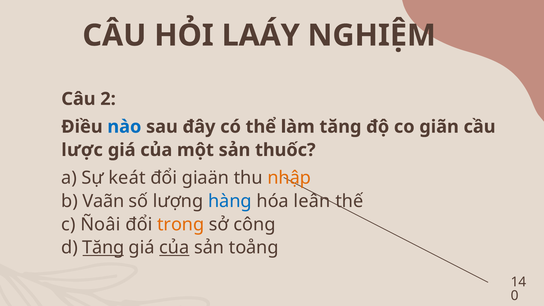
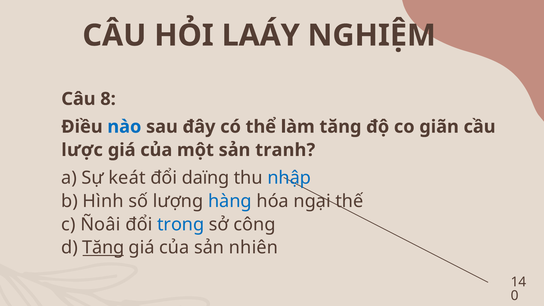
2: 2 -> 8
thuốc: thuốc -> tranh
giaän: giaän -> daïng
nhập colour: orange -> blue
Vaãn: Vaãn -> Hình
leân: leân -> ngại
trong colour: orange -> blue
của at (174, 248) underline: present -> none
toång: toång -> nhiên
